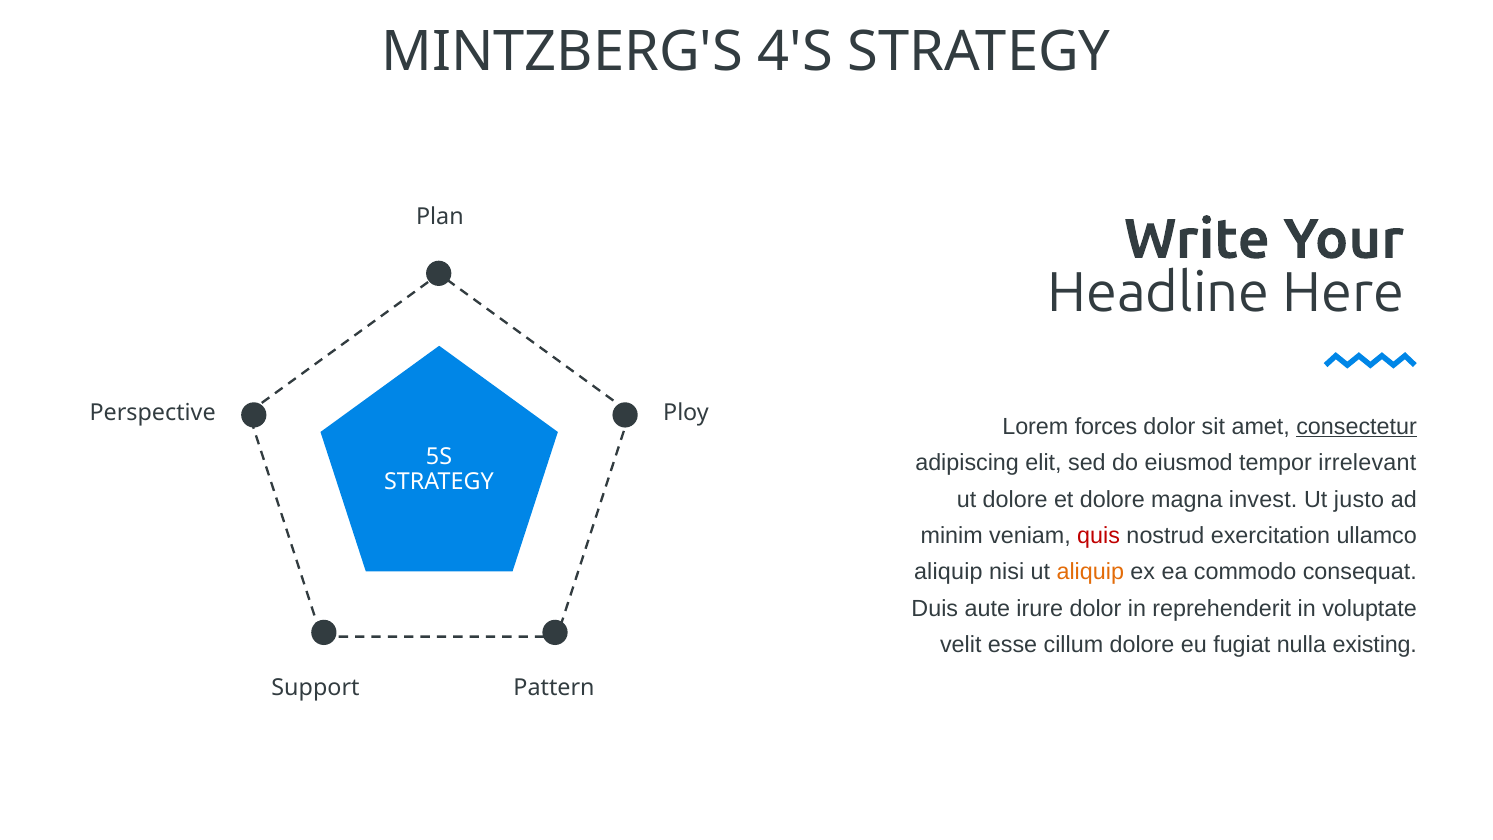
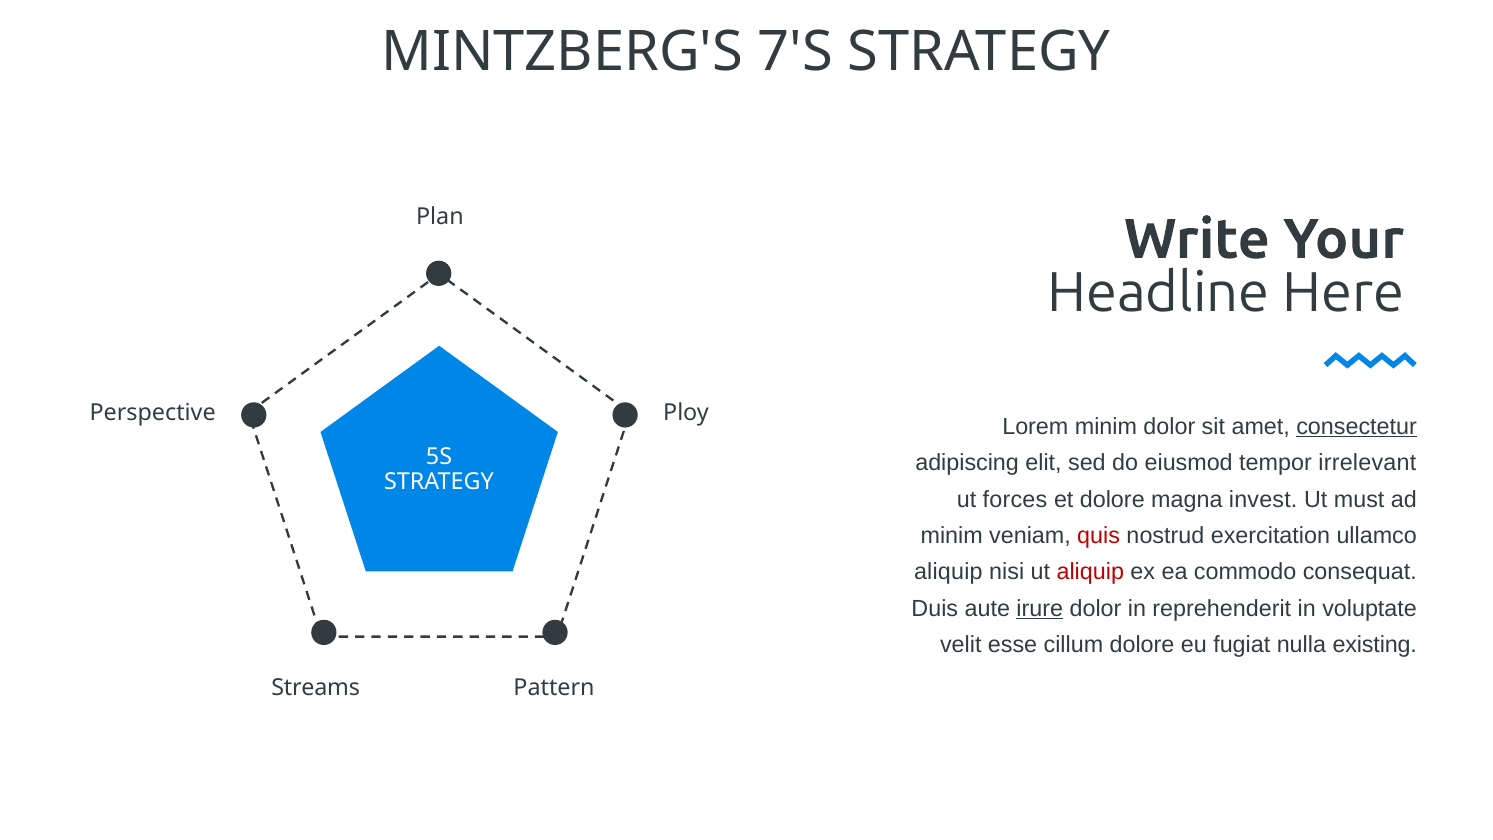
4'S: 4'S -> 7'S
Lorem forces: forces -> minim
ut dolore: dolore -> forces
justo: justo -> must
aliquip at (1090, 572) colour: orange -> red
irure underline: none -> present
Support: Support -> Streams
